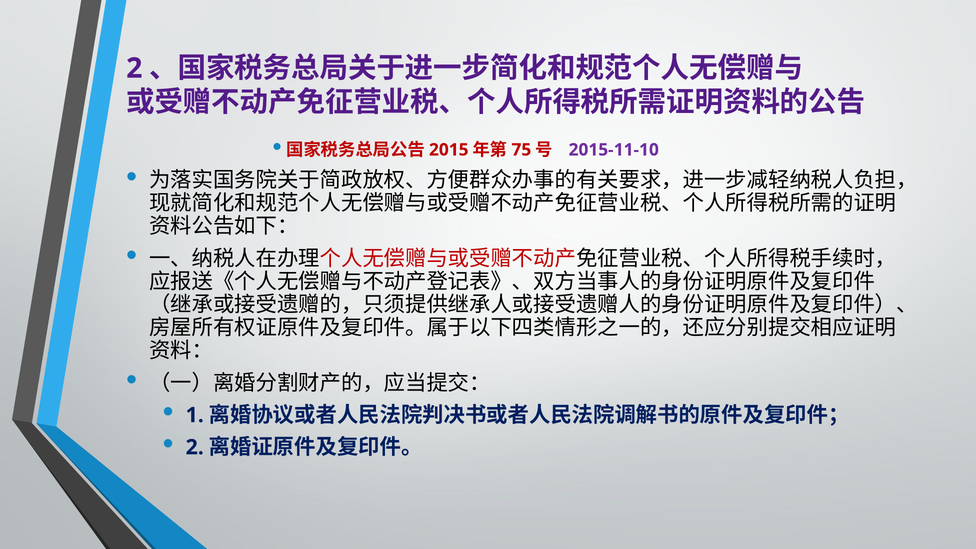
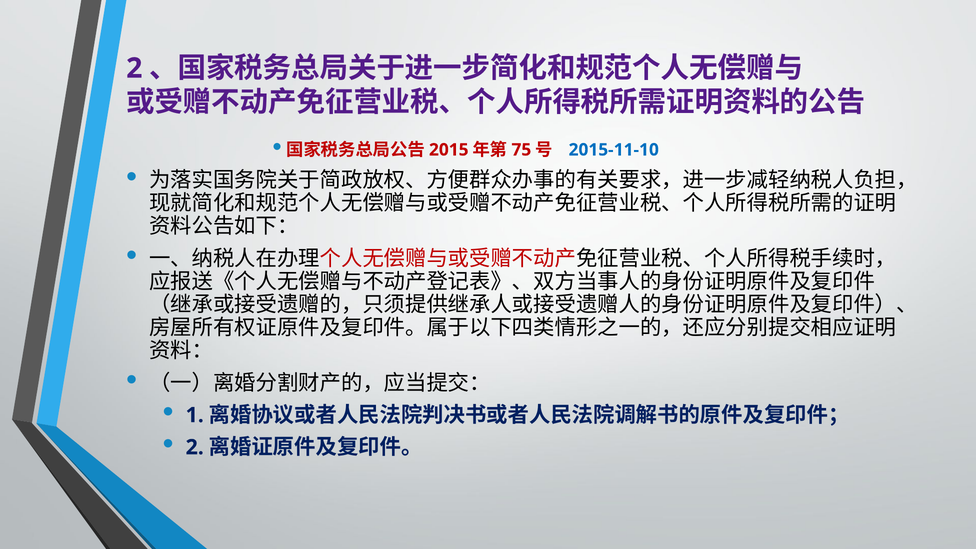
2015-11-10 colour: purple -> blue
